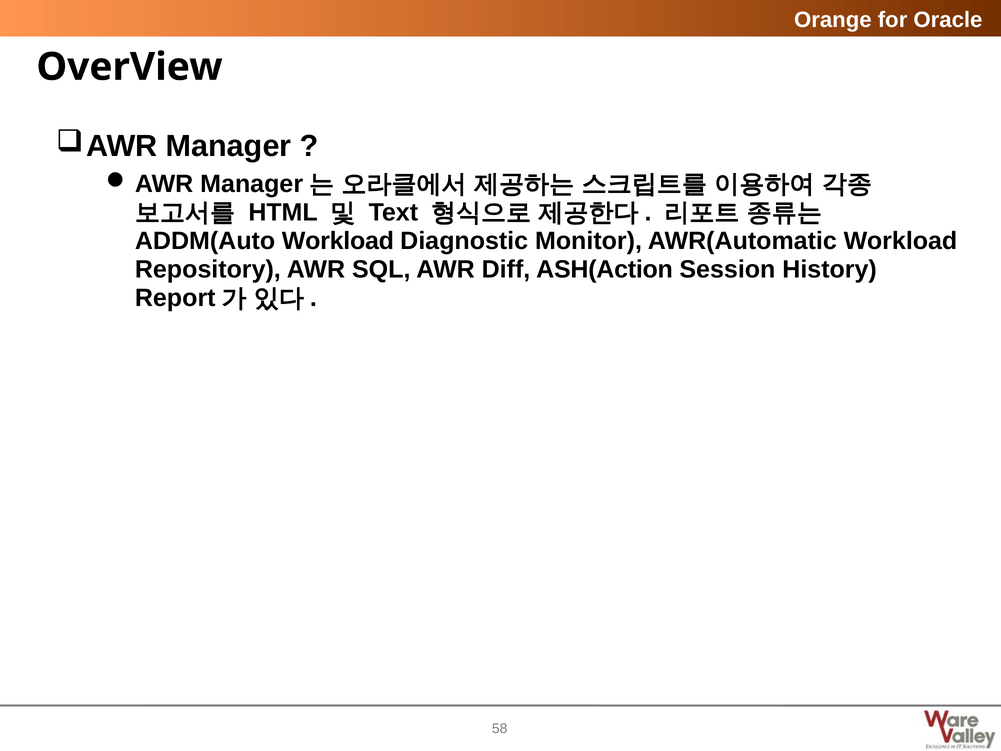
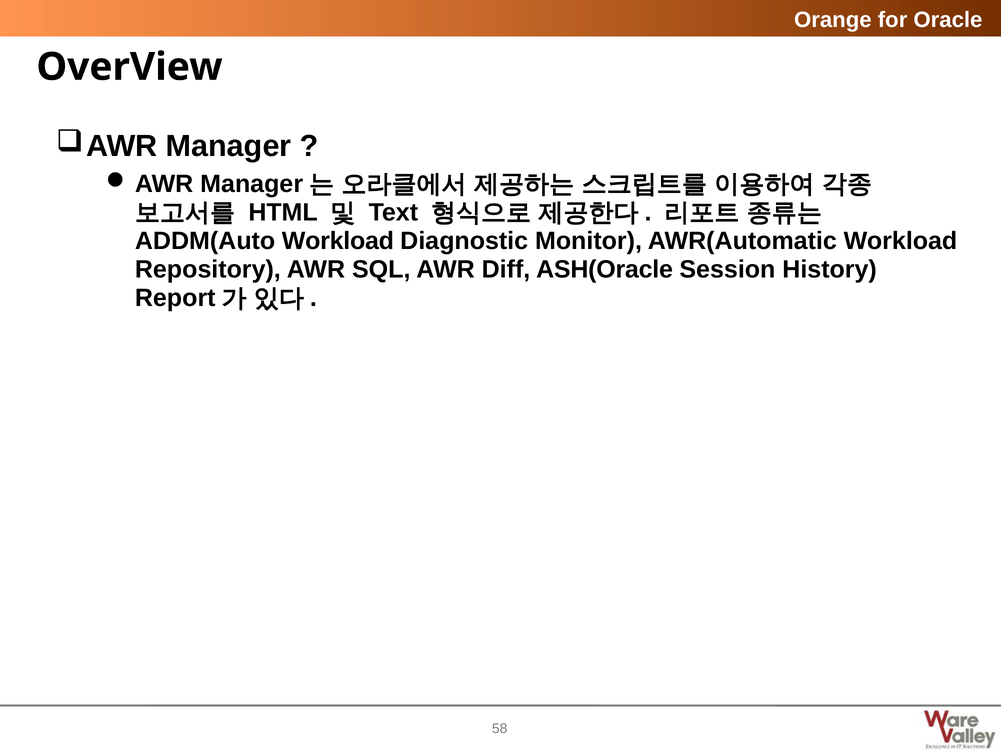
ASH(Action: ASH(Action -> ASH(Oracle
